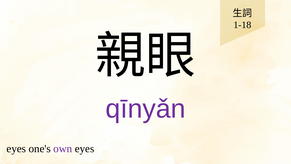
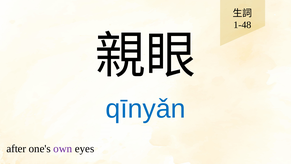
1-18: 1-18 -> 1-48
qīnyǎn colour: purple -> blue
eyes at (16, 148): eyes -> after
